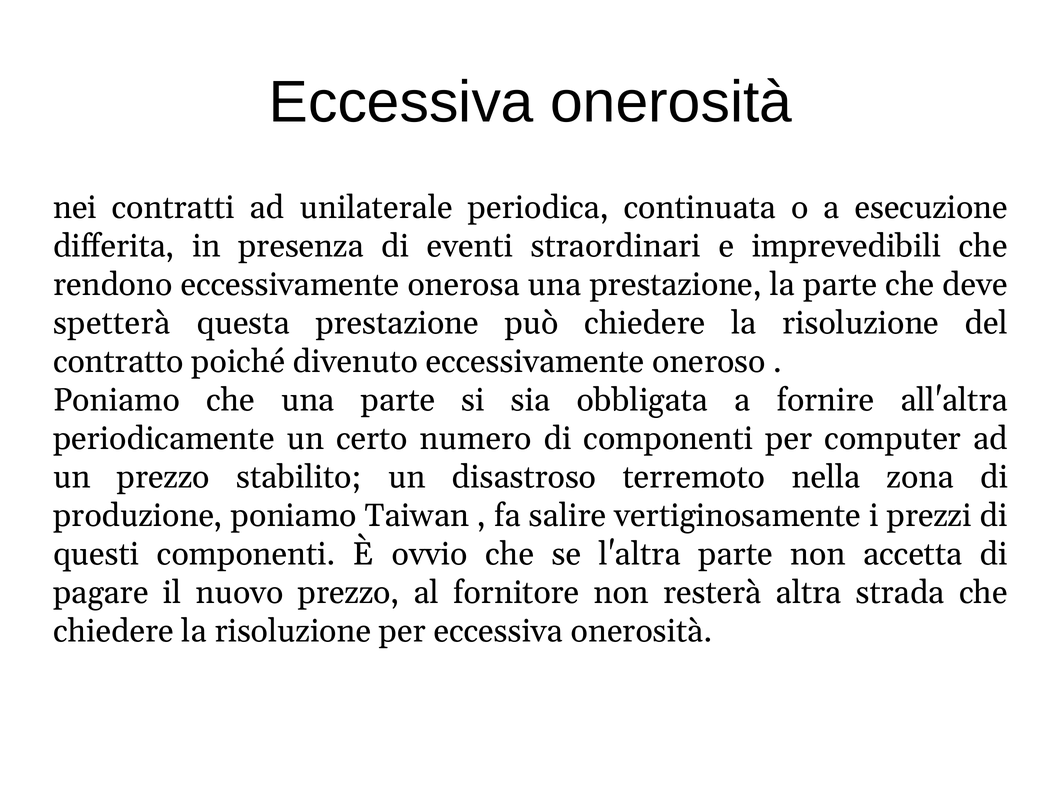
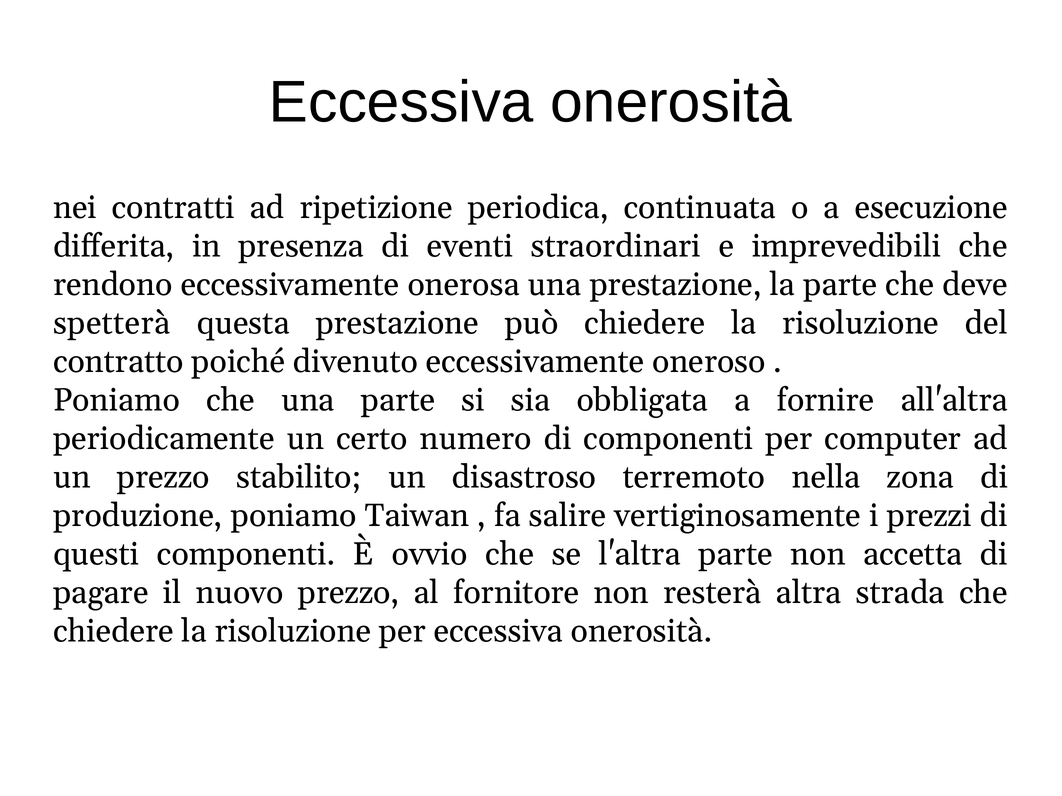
unilaterale: unilaterale -> ripetizione
